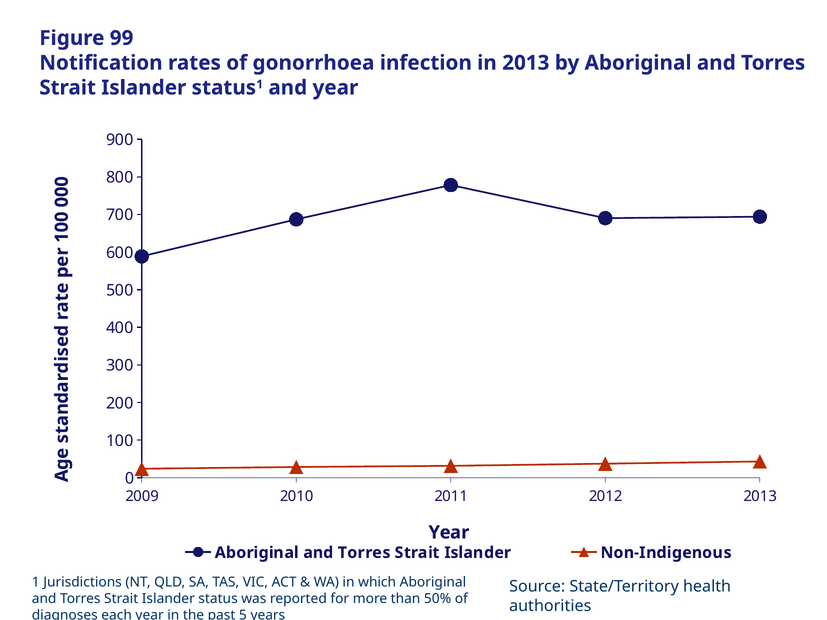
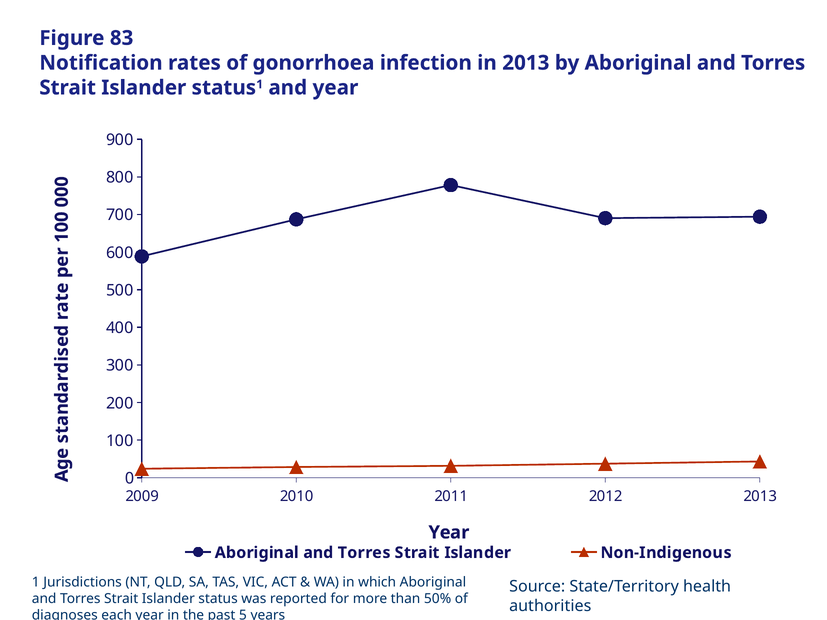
99: 99 -> 83
